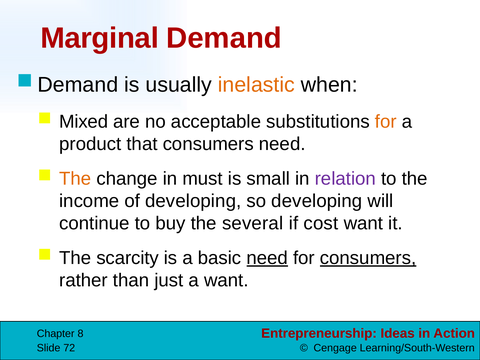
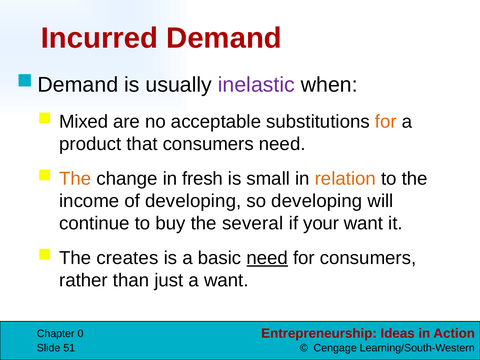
Marginal: Marginal -> Incurred
inelastic colour: orange -> purple
must: must -> fresh
relation colour: purple -> orange
cost: cost -> your
scarcity: scarcity -> creates
consumers at (368, 258) underline: present -> none
8: 8 -> 0
72: 72 -> 51
